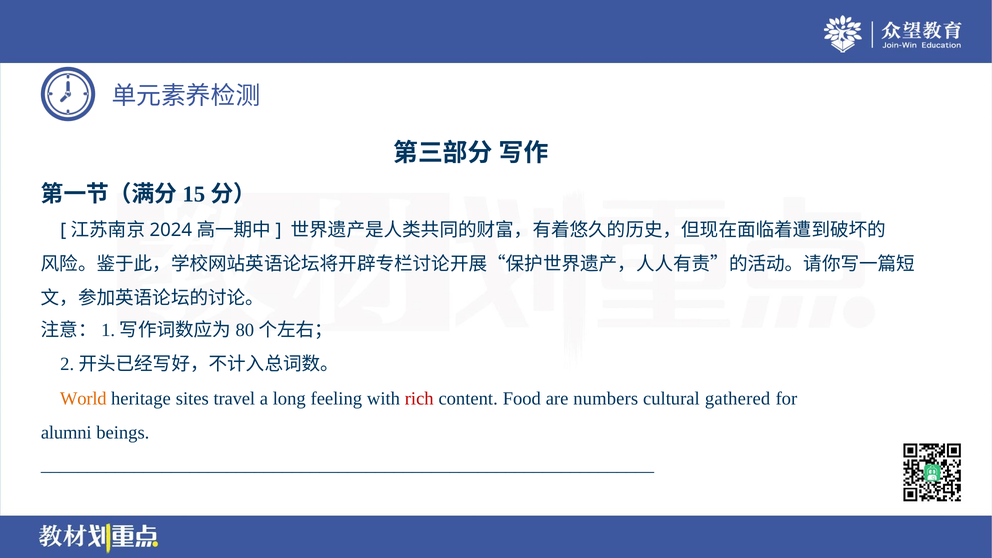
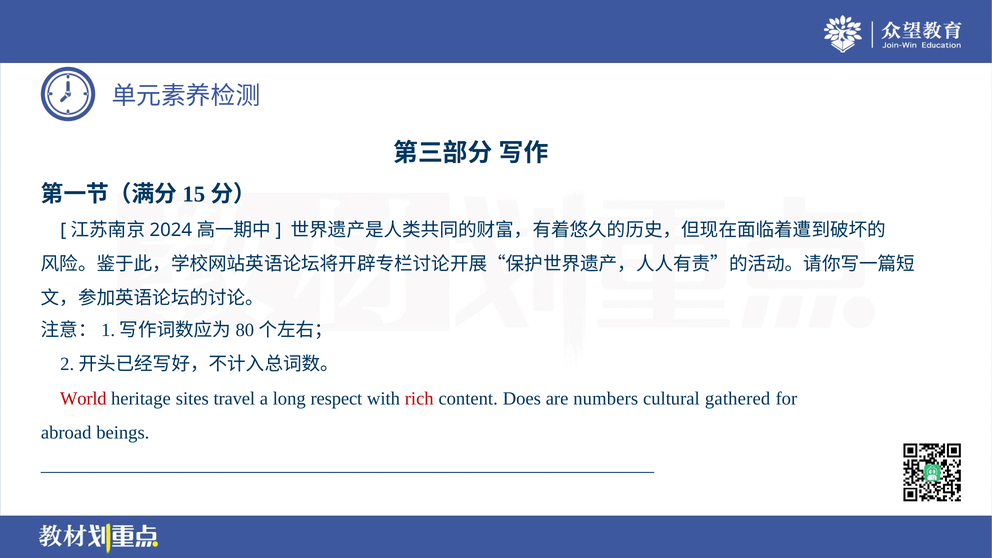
World colour: orange -> red
feeling: feeling -> respect
Food: Food -> Does
alumni: alumni -> abroad
